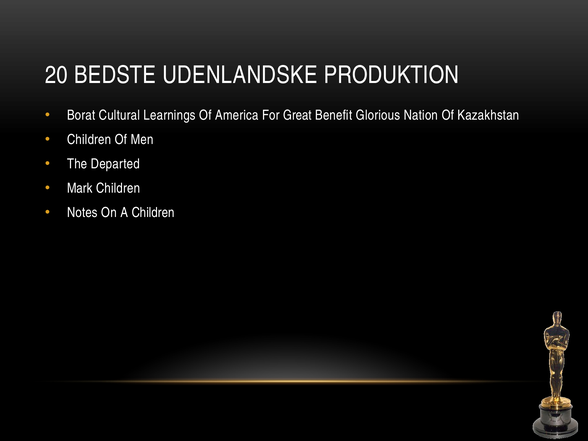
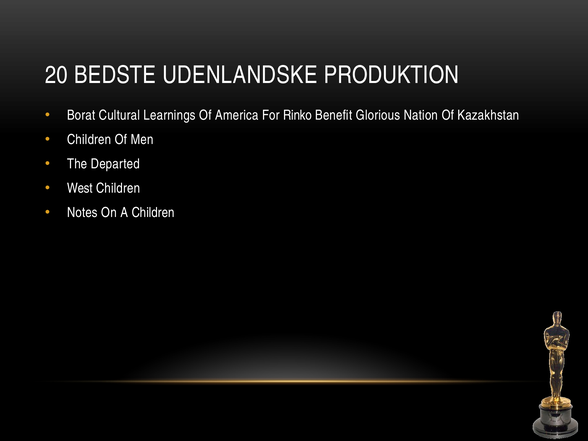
Great: Great -> Rinko
Mark: Mark -> West
